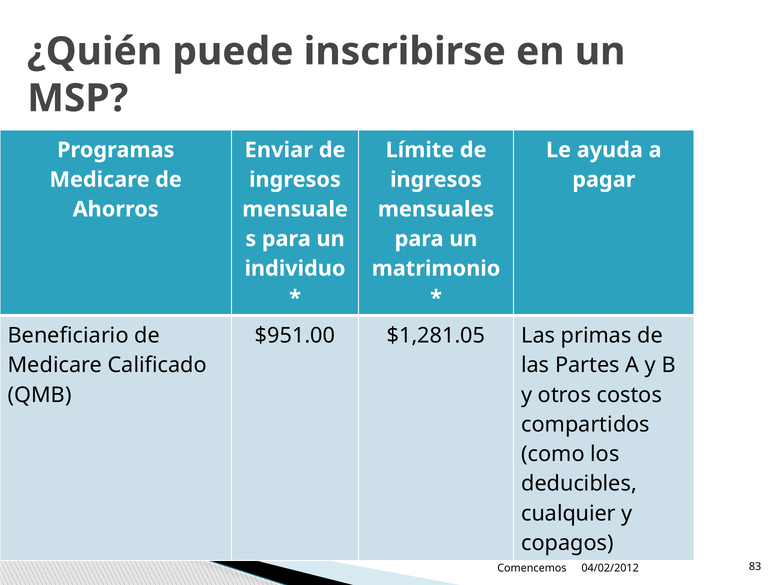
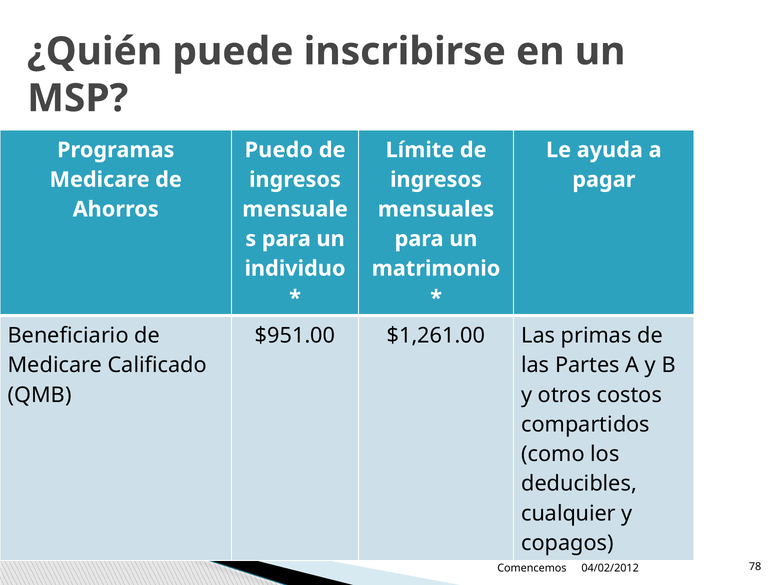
Enviar: Enviar -> Puedo
$1,281.05: $1,281.05 -> $1,261.00
83: 83 -> 78
